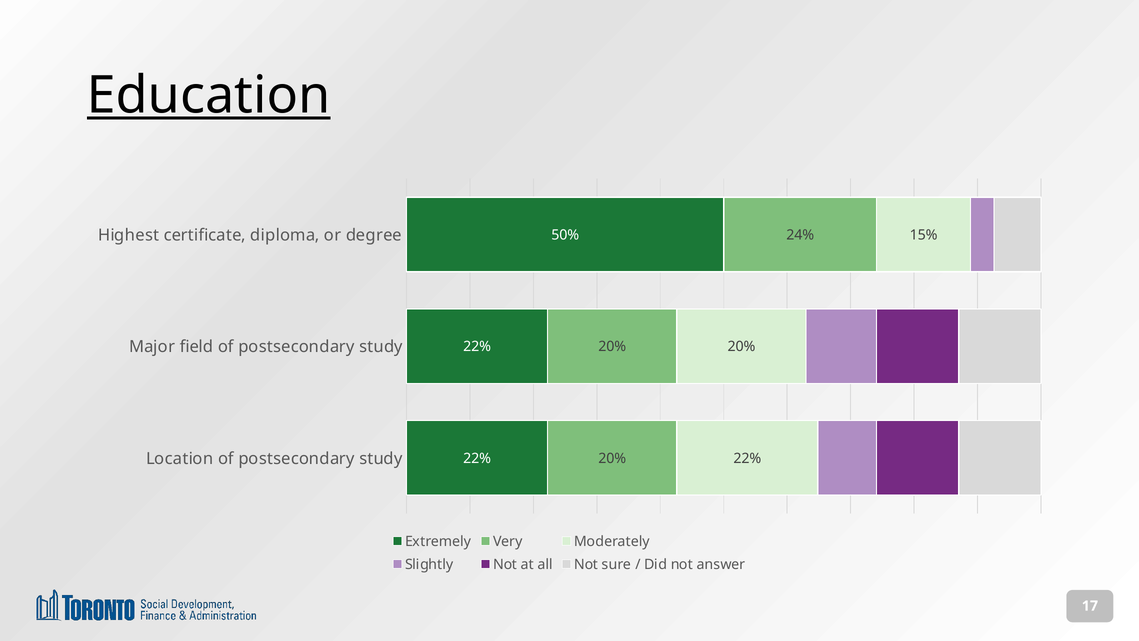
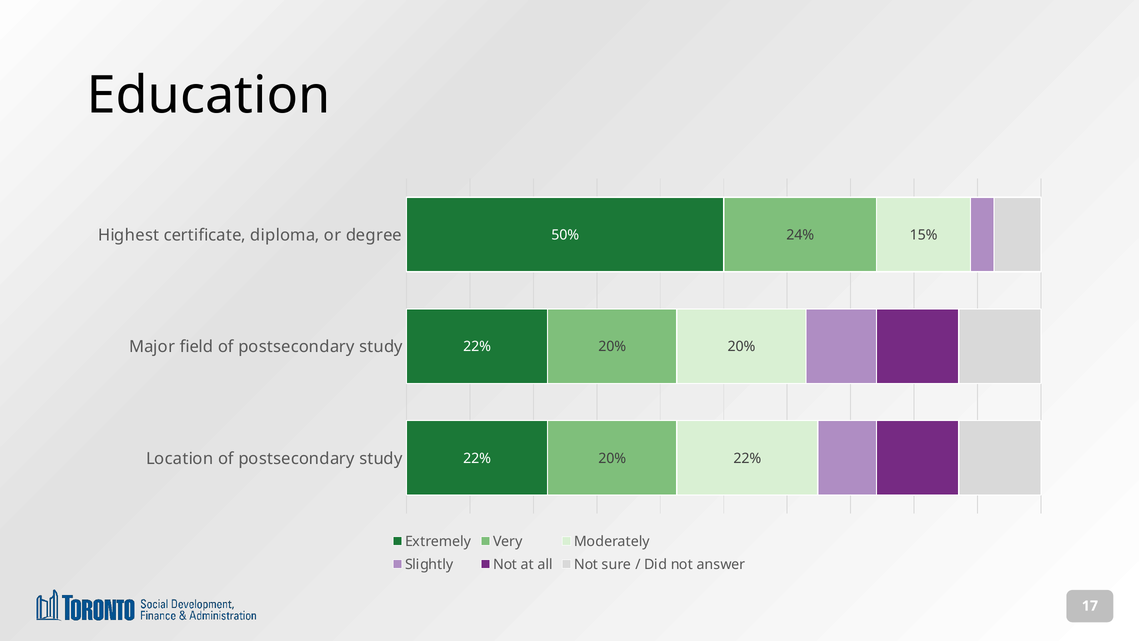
Education underline: present -> none
